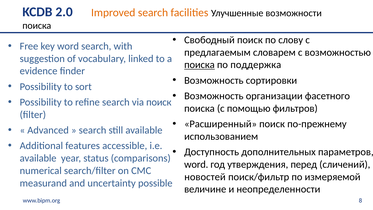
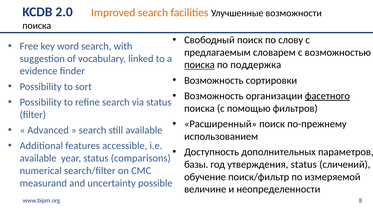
фасетного underline: none -> present
via поиск: поиск -> status
word at (196, 164): word -> базы
утверждения перед: перед -> status
новостей: новостей -> обучение
